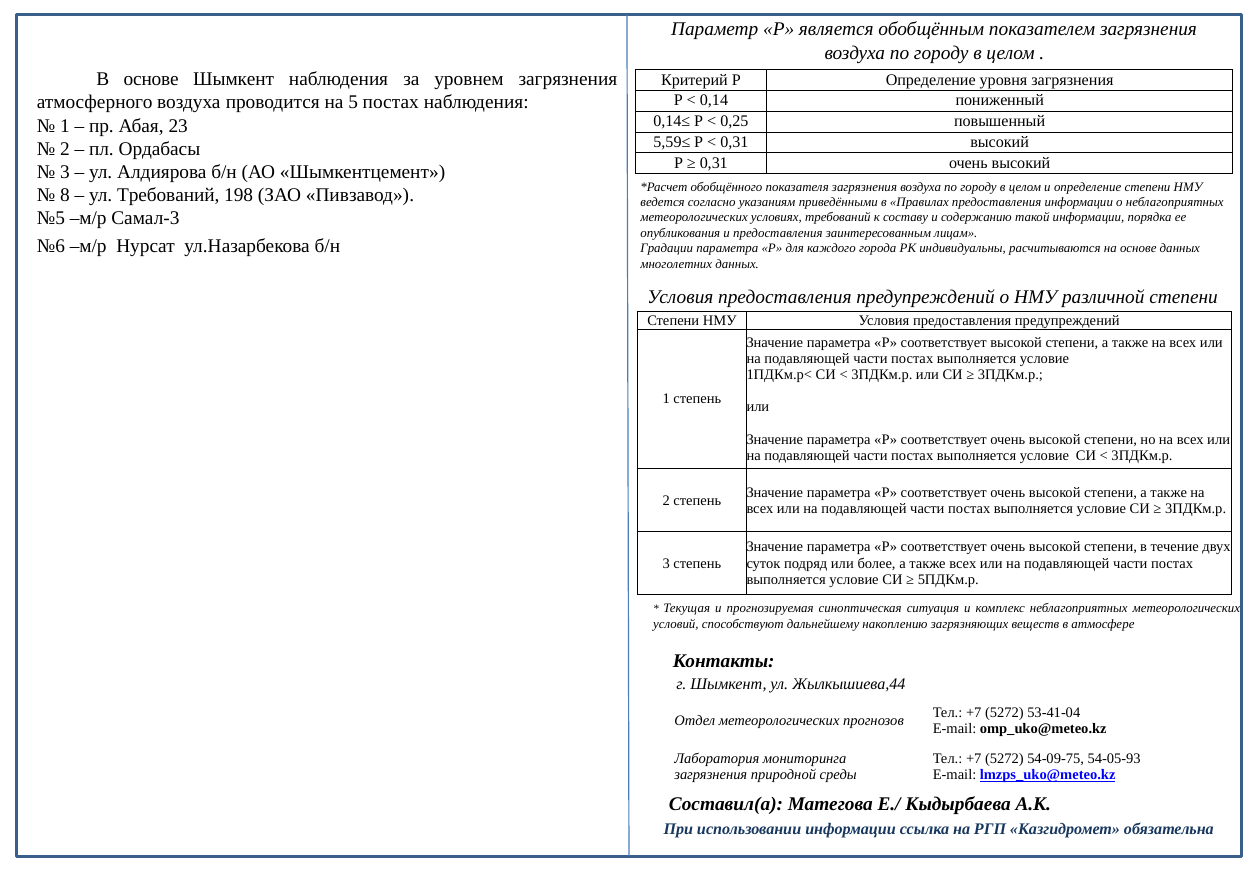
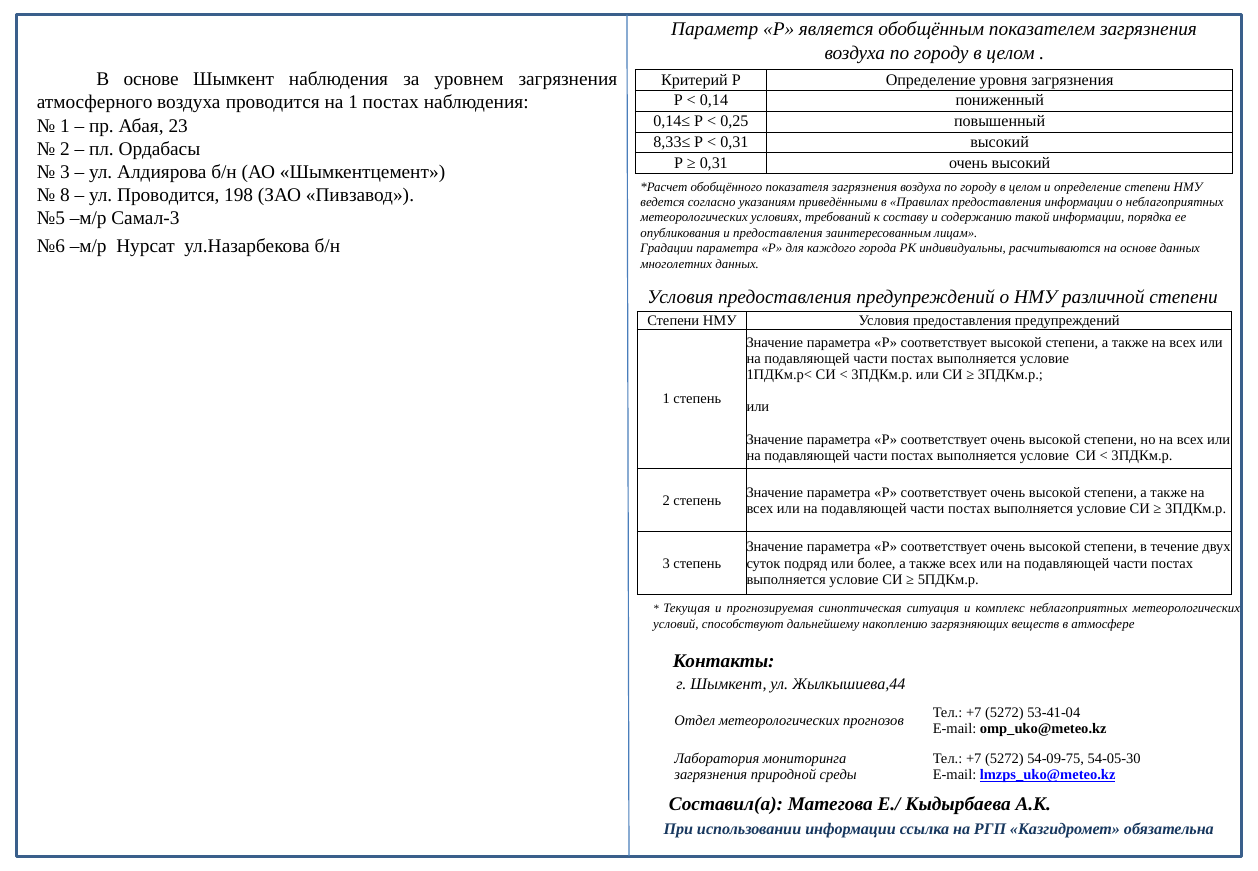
на 5: 5 -> 1
5,59≤: 5,59≤ -> 8,33≤
ул Требований: Требований -> Проводится
54-05-93: 54-05-93 -> 54-05-30
